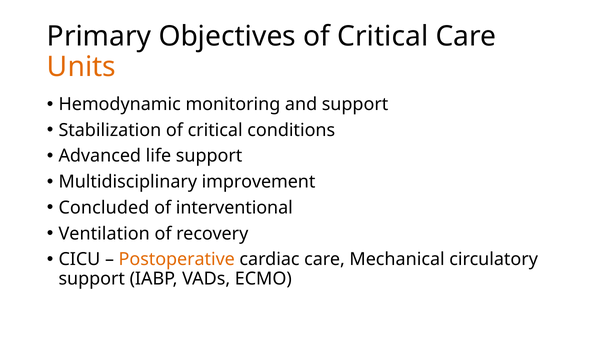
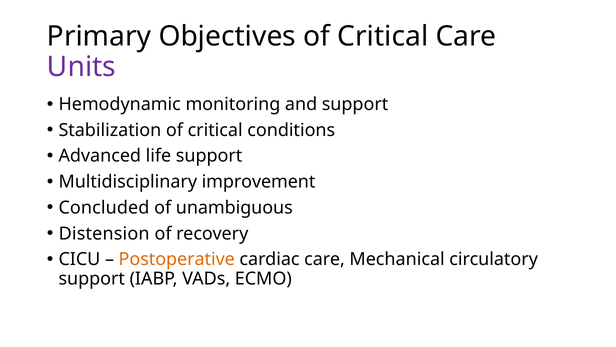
Units colour: orange -> purple
interventional: interventional -> unambiguous
Ventilation: Ventilation -> Distension
